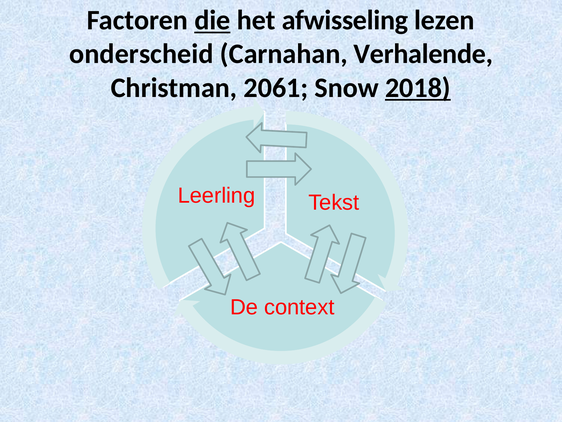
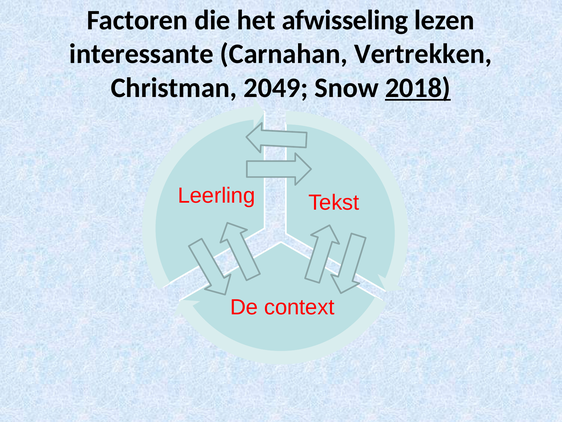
die underline: present -> none
onderscheid: onderscheid -> interessante
Verhalende: Verhalende -> Vertrekken
2061: 2061 -> 2049
